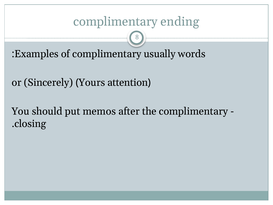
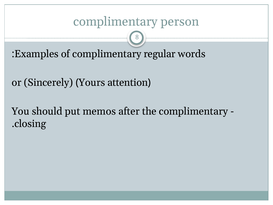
ending: ending -> person
usually: usually -> regular
